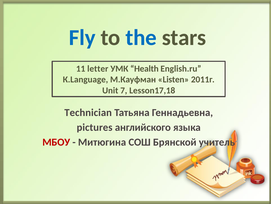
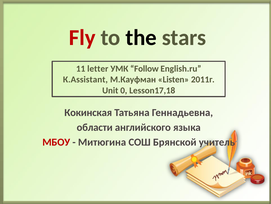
Fly colour: blue -> red
the colour: blue -> black
Health: Health -> Follow
К.Language: К.Language -> К.Assistant
7: 7 -> 0
Technician: Technician -> Кокинская
pictures: pictures -> области
